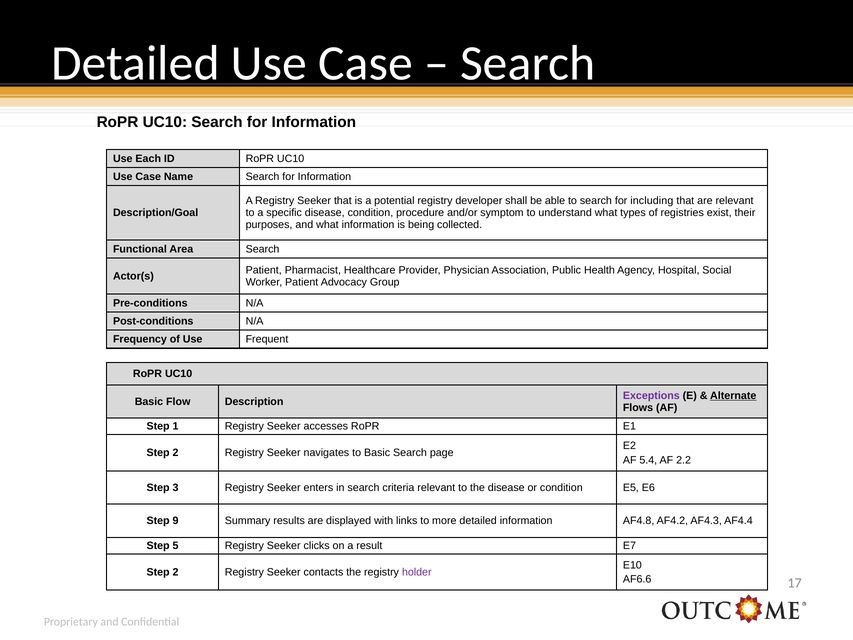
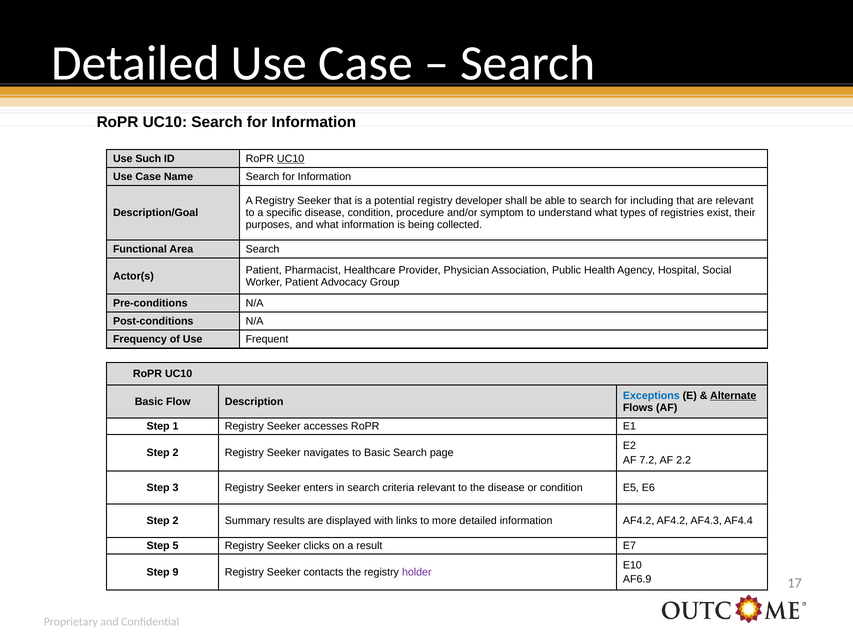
Each: Each -> Such
UC10 at (291, 158) underline: none -> present
Exceptions colour: purple -> blue
5.4: 5.4 -> 7.2
9 at (176, 521): 9 -> 2
information AF4.8: AF4.8 -> AF4.2
2 at (176, 572): 2 -> 9
AF6.6: AF6.6 -> AF6.9
